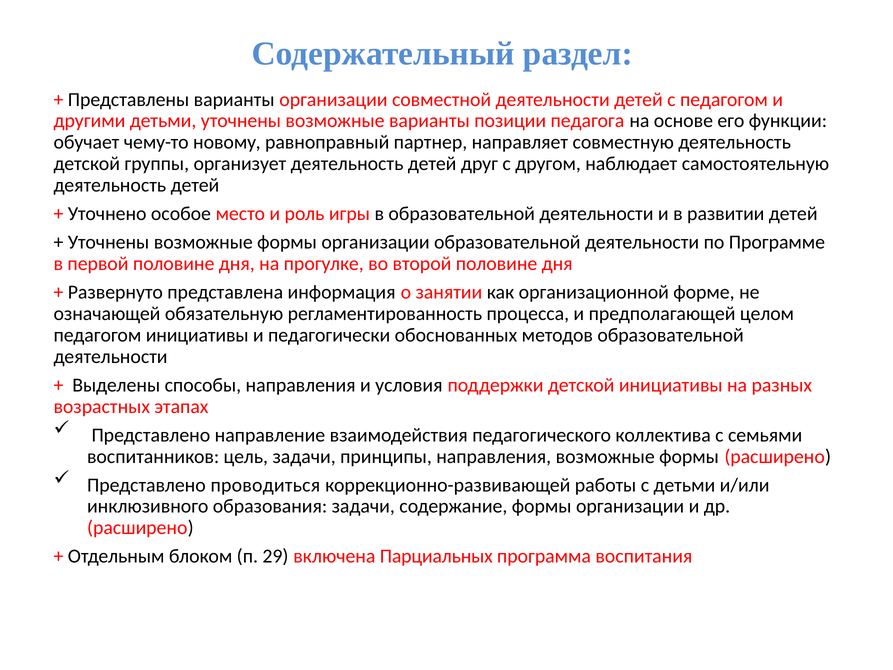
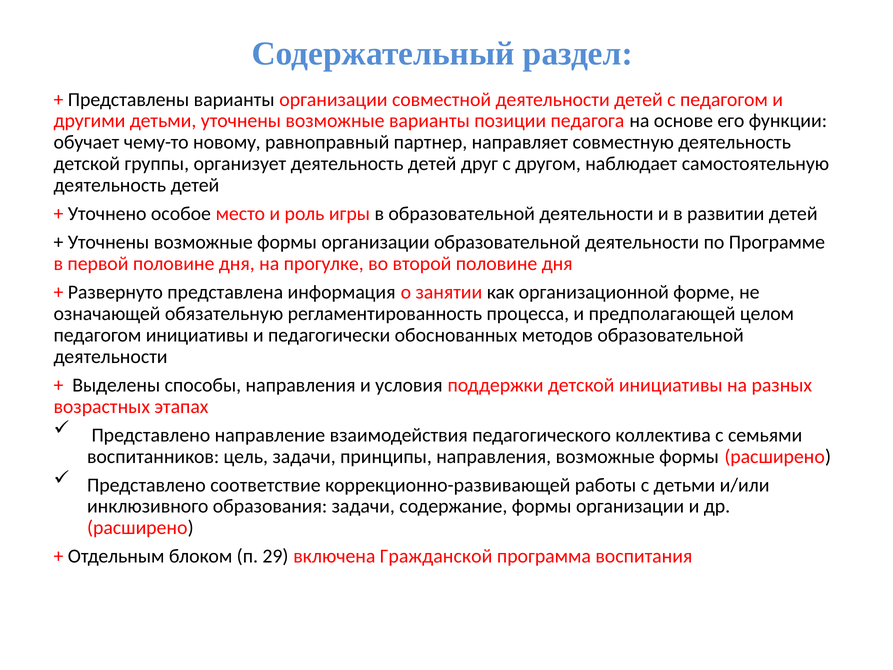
проводиться: проводиться -> соответствие
Парциальных: Парциальных -> Гражданской
